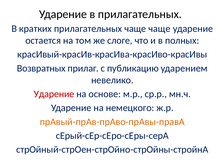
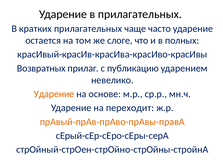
чаще чаще: чаще -> часто
Ударение at (54, 94) colour: red -> orange
немецкого: немецкого -> переходит
